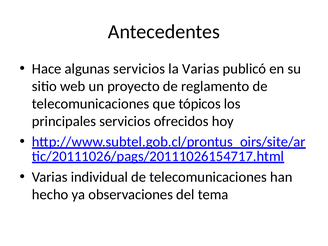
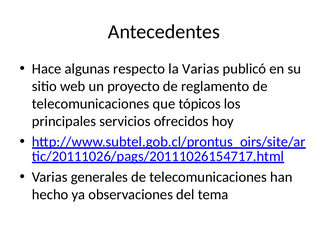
algunas servicios: servicios -> respecto
individual: individual -> generales
